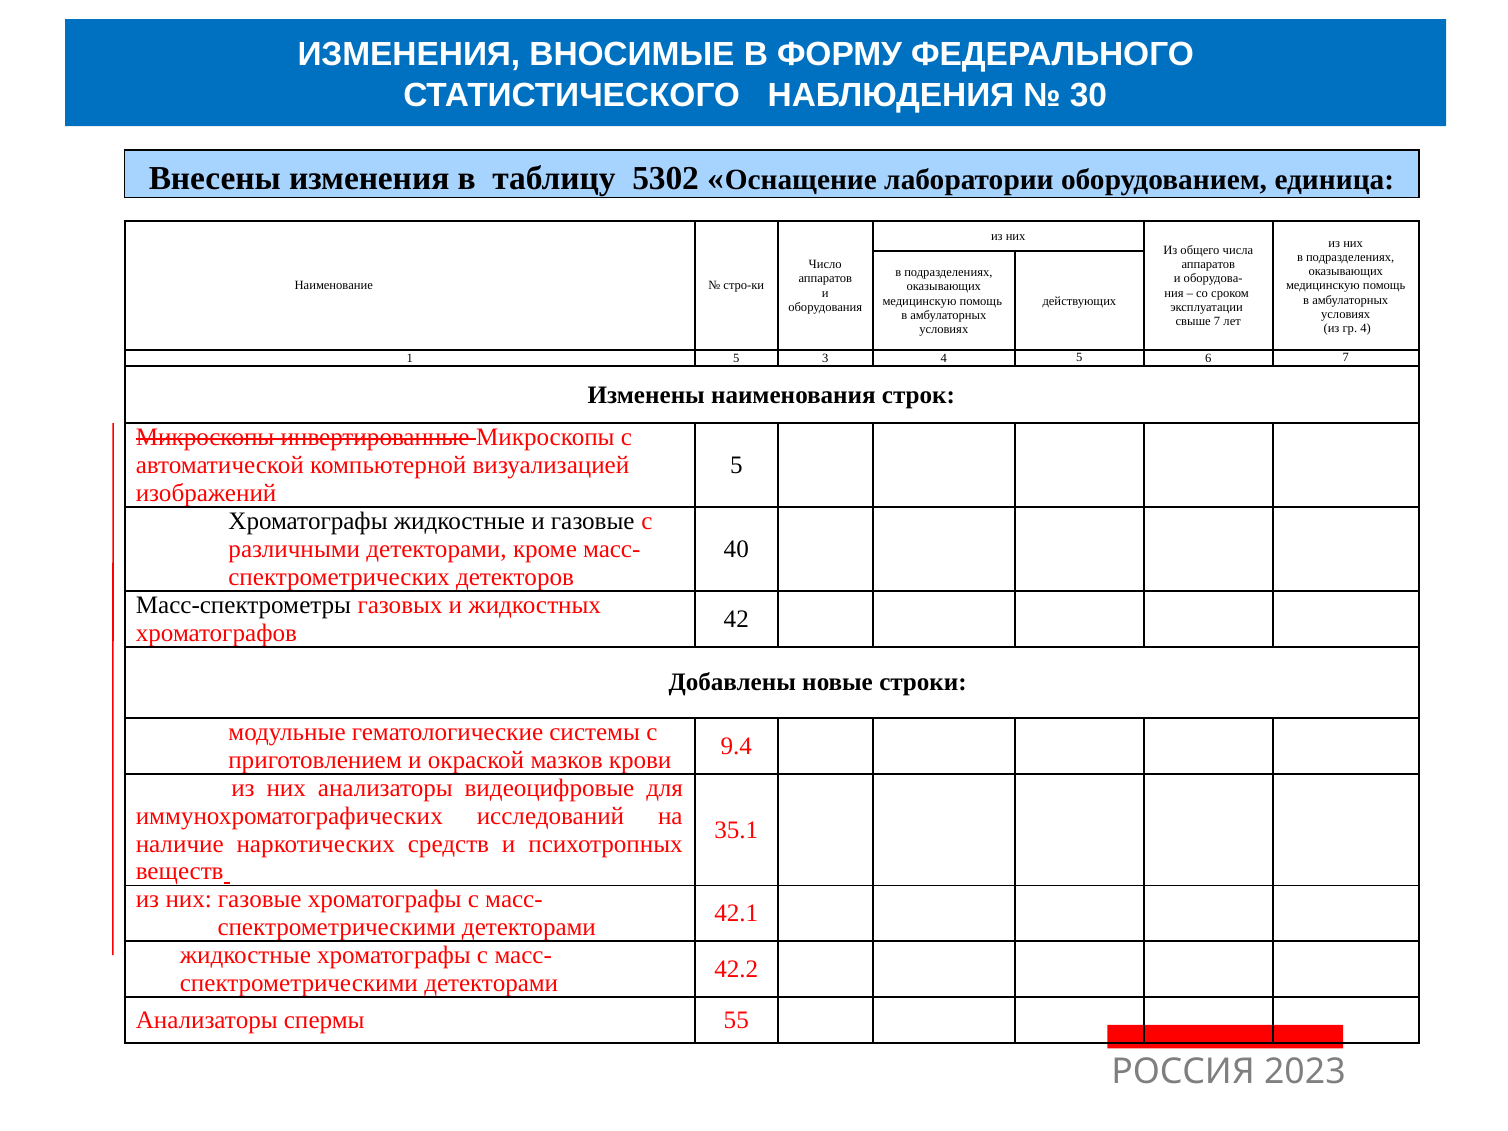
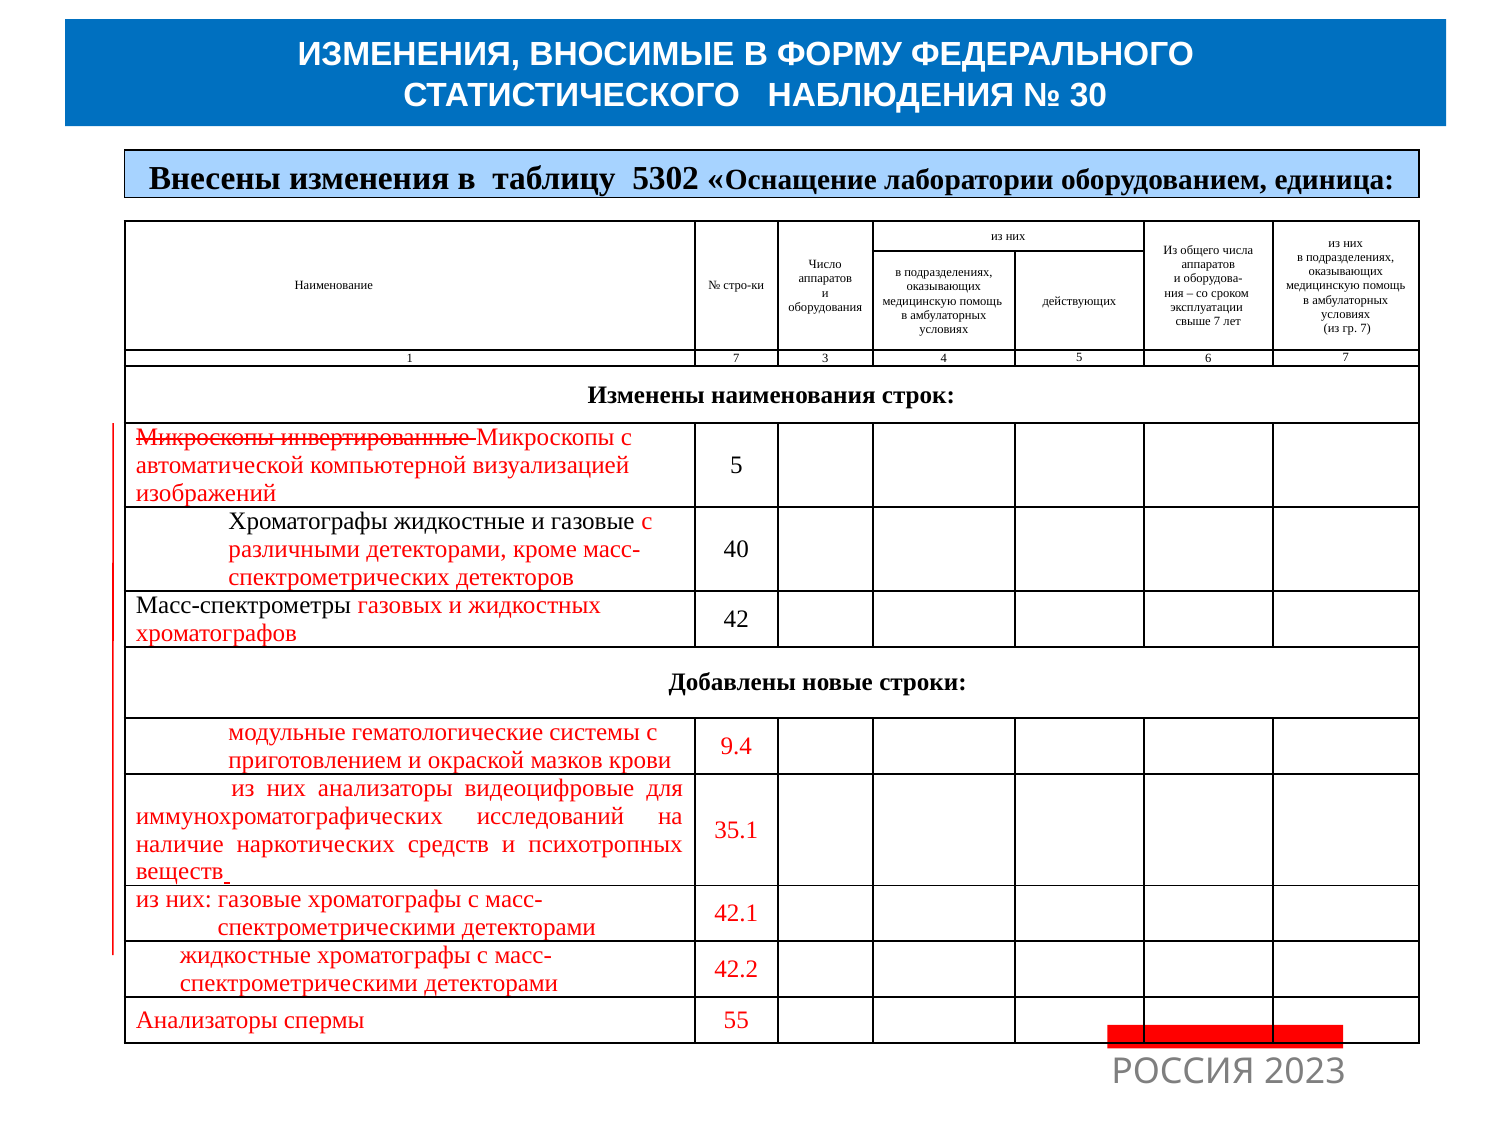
гр 4: 4 -> 7
1 5: 5 -> 7
